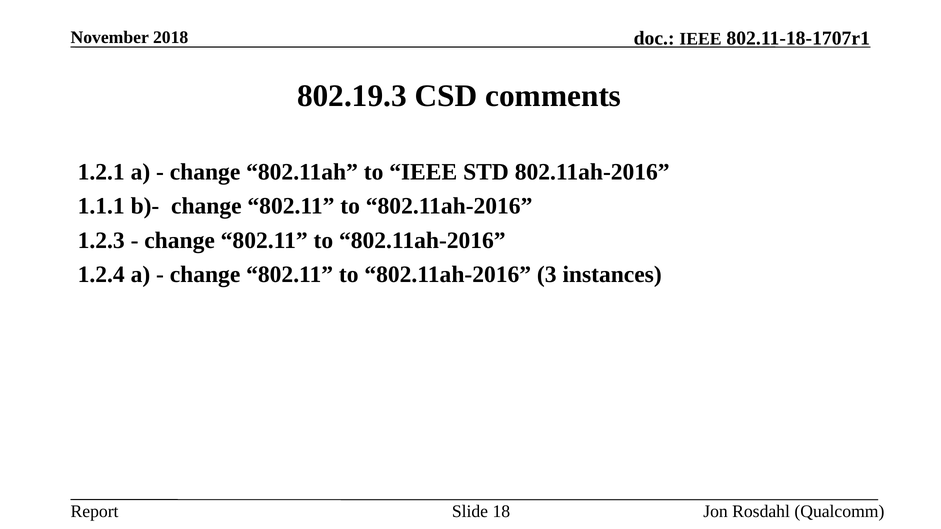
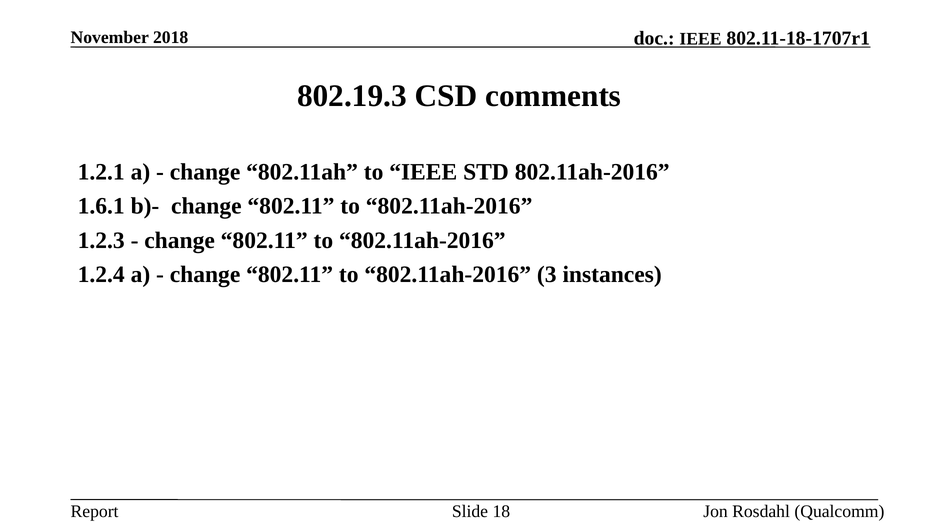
1.1.1: 1.1.1 -> 1.6.1
